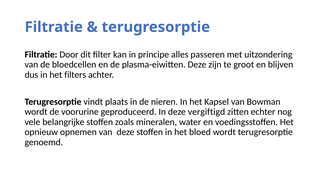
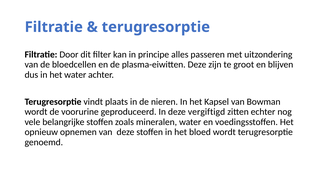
het filters: filters -> water
